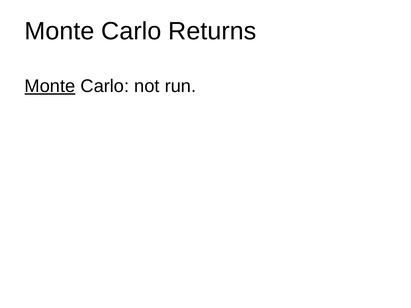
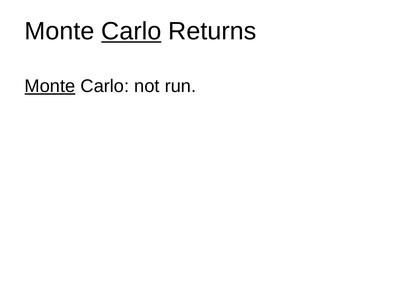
Carlo at (131, 31) underline: none -> present
